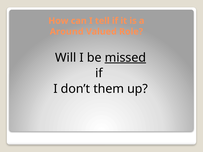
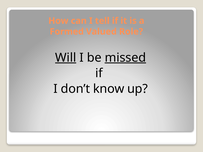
Around: Around -> Formed
Will underline: none -> present
them: them -> know
